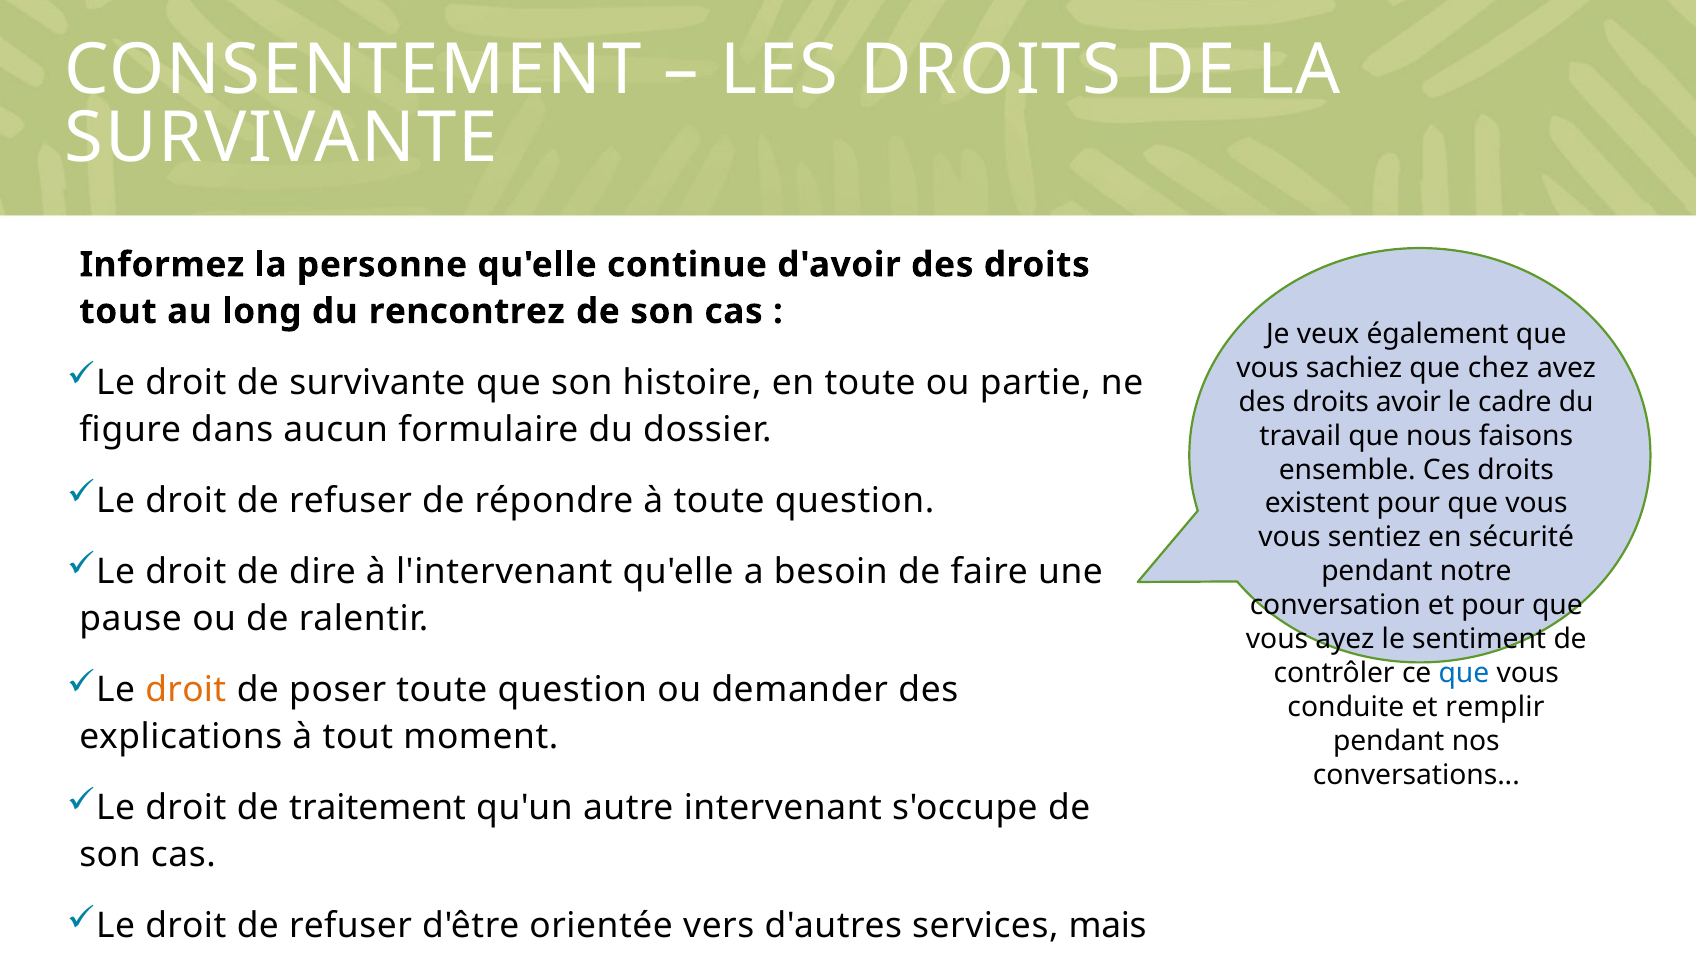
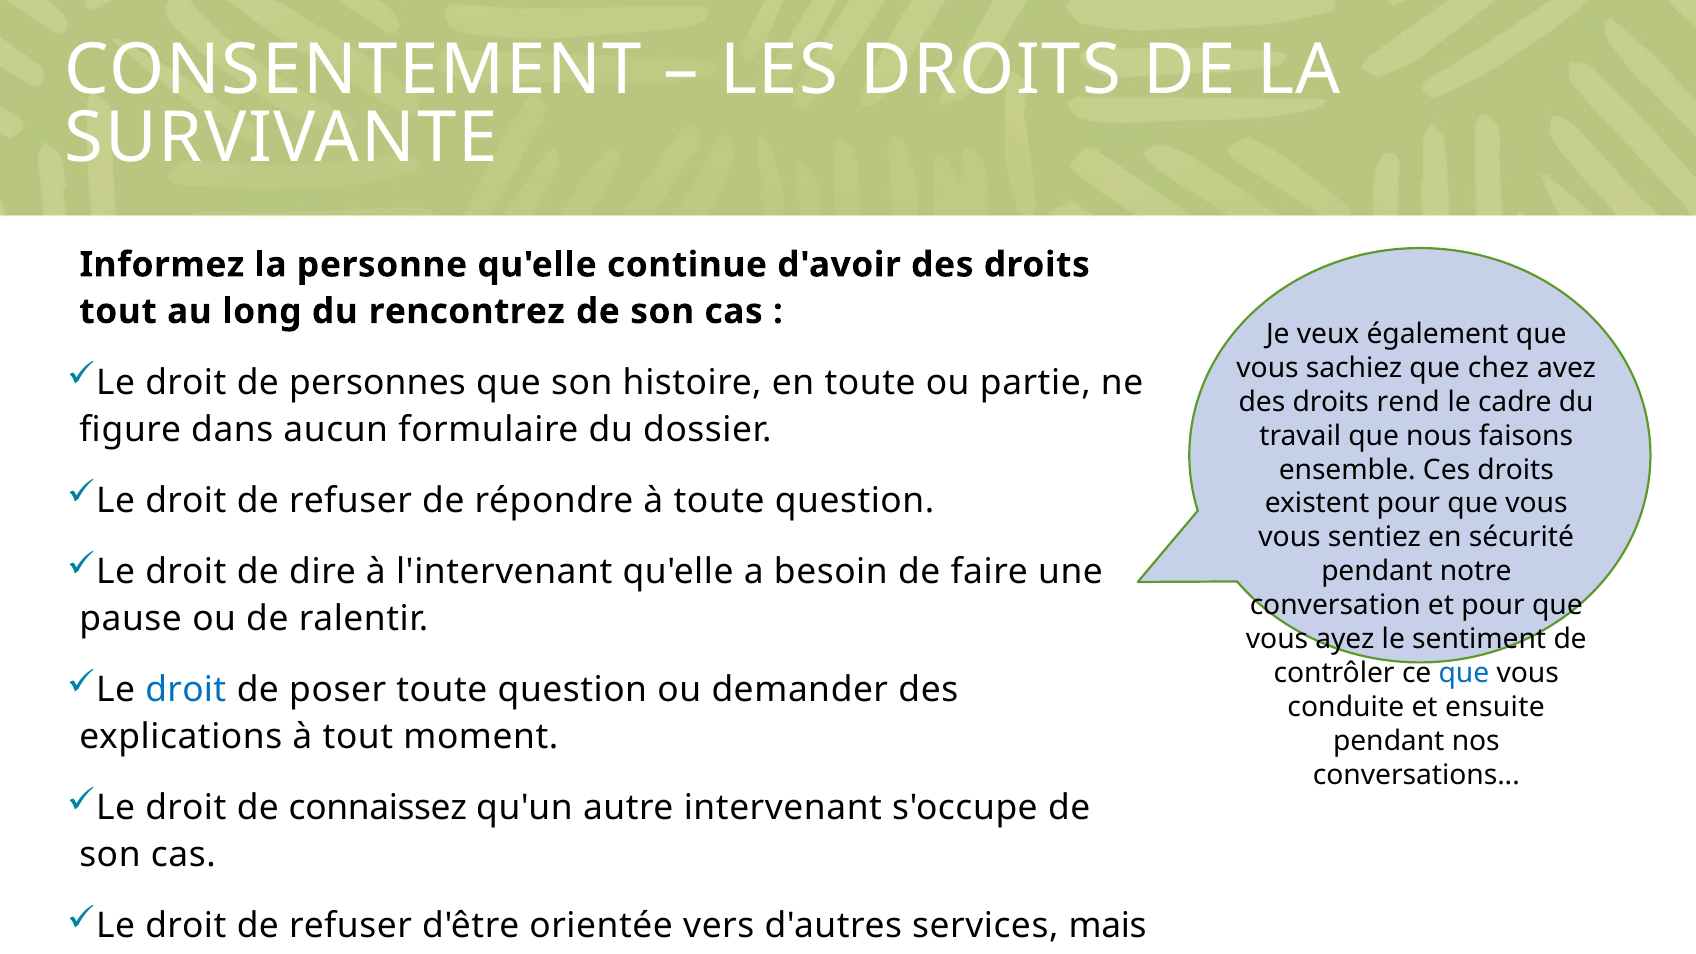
de survivante: survivante -> personnes
avoir: avoir -> rend
droit at (186, 690) colour: orange -> blue
remplir: remplir -> ensuite
traitement: traitement -> connaissez
